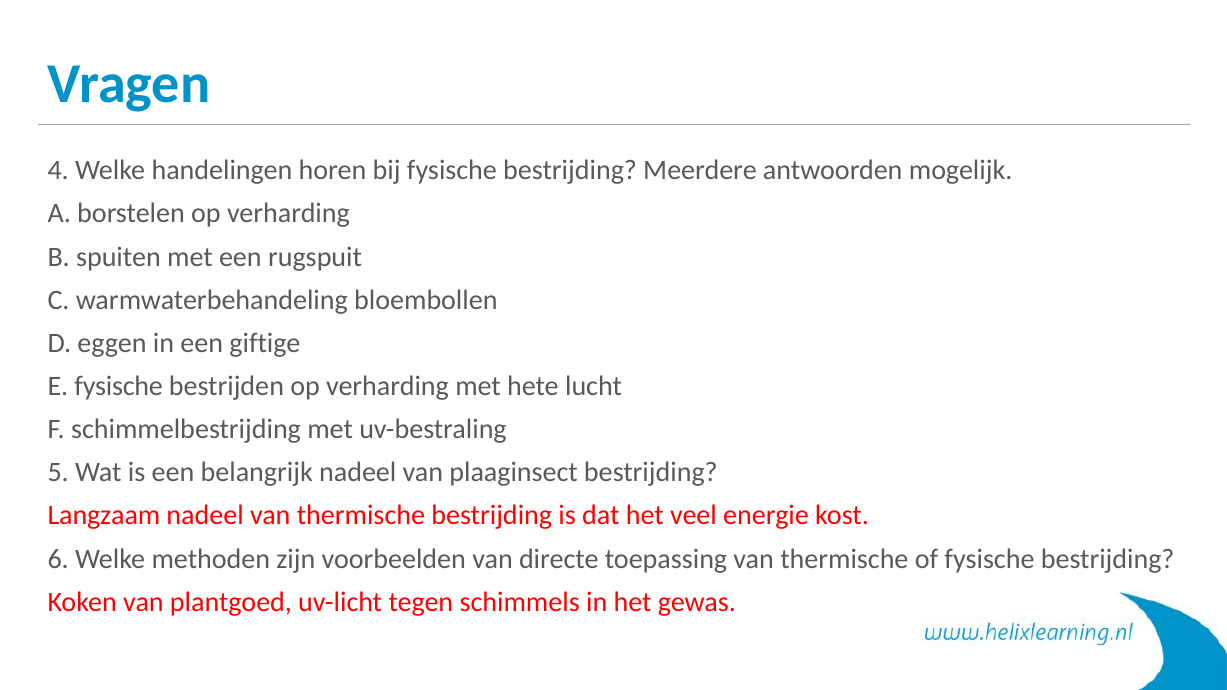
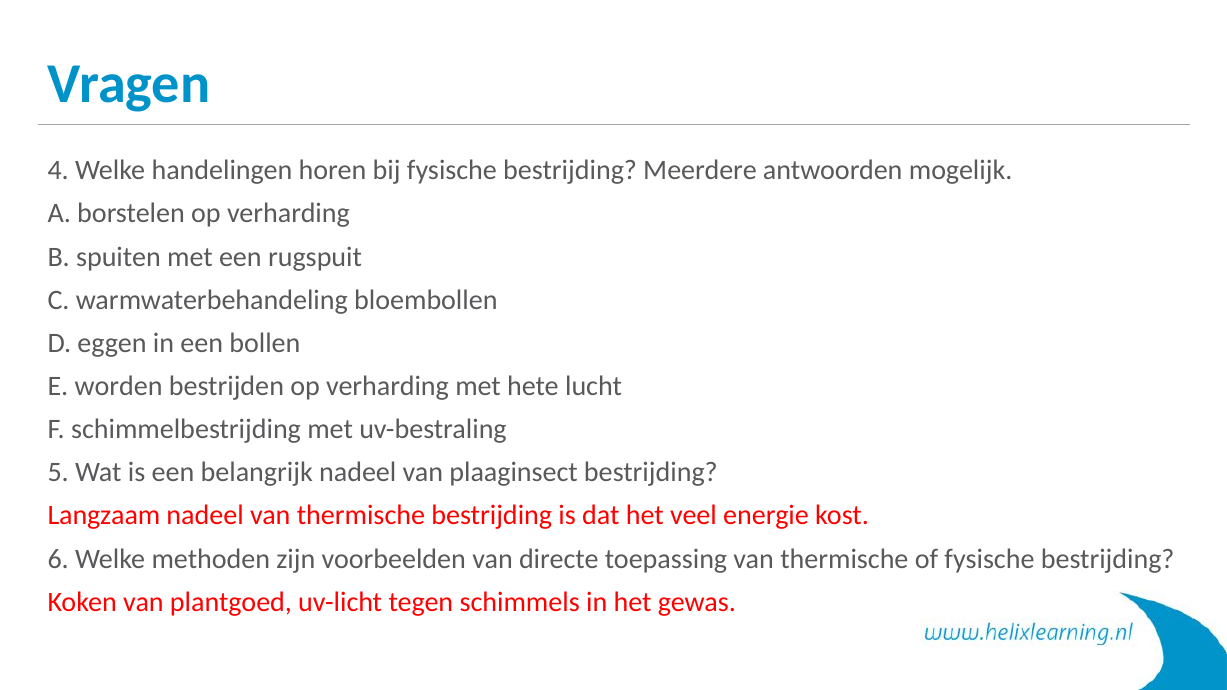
giftige: giftige -> bollen
E fysische: fysische -> worden
